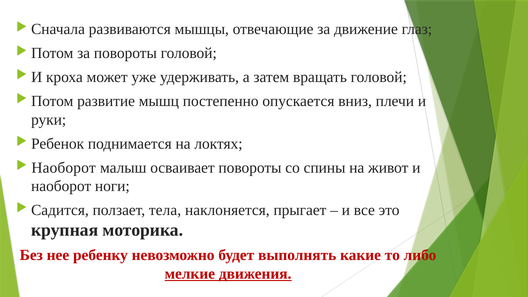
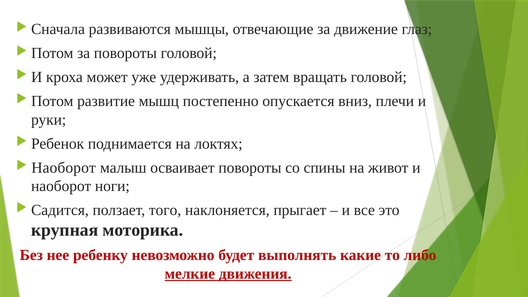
тела: тела -> того
